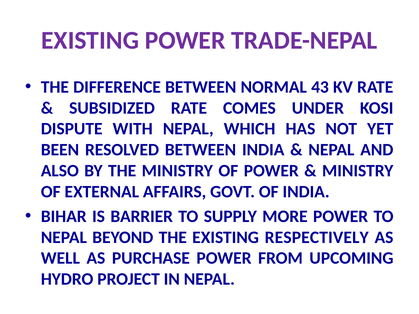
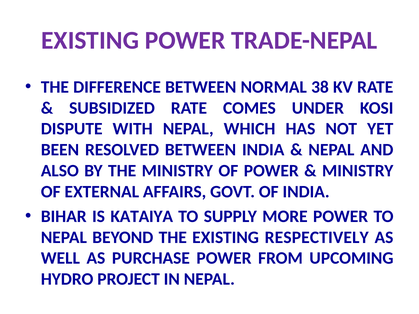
43: 43 -> 38
BARRIER: BARRIER -> KATAIYA
